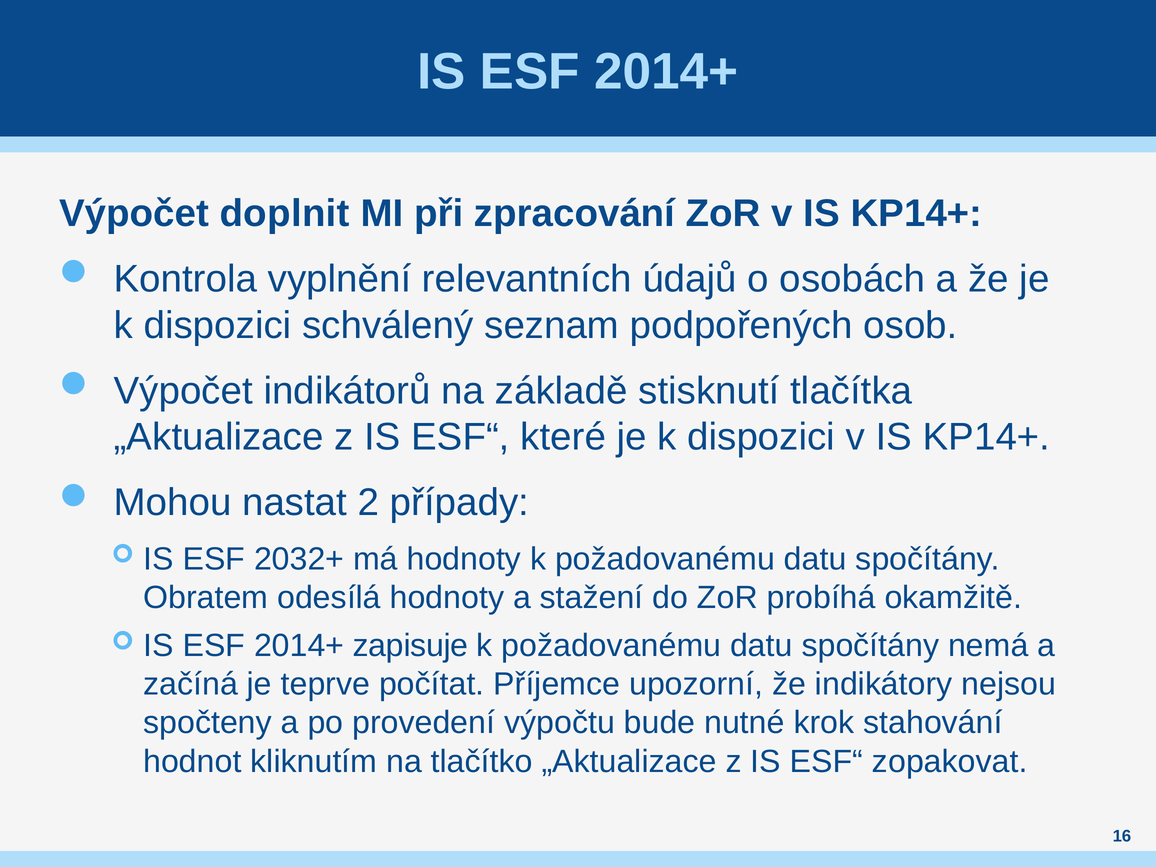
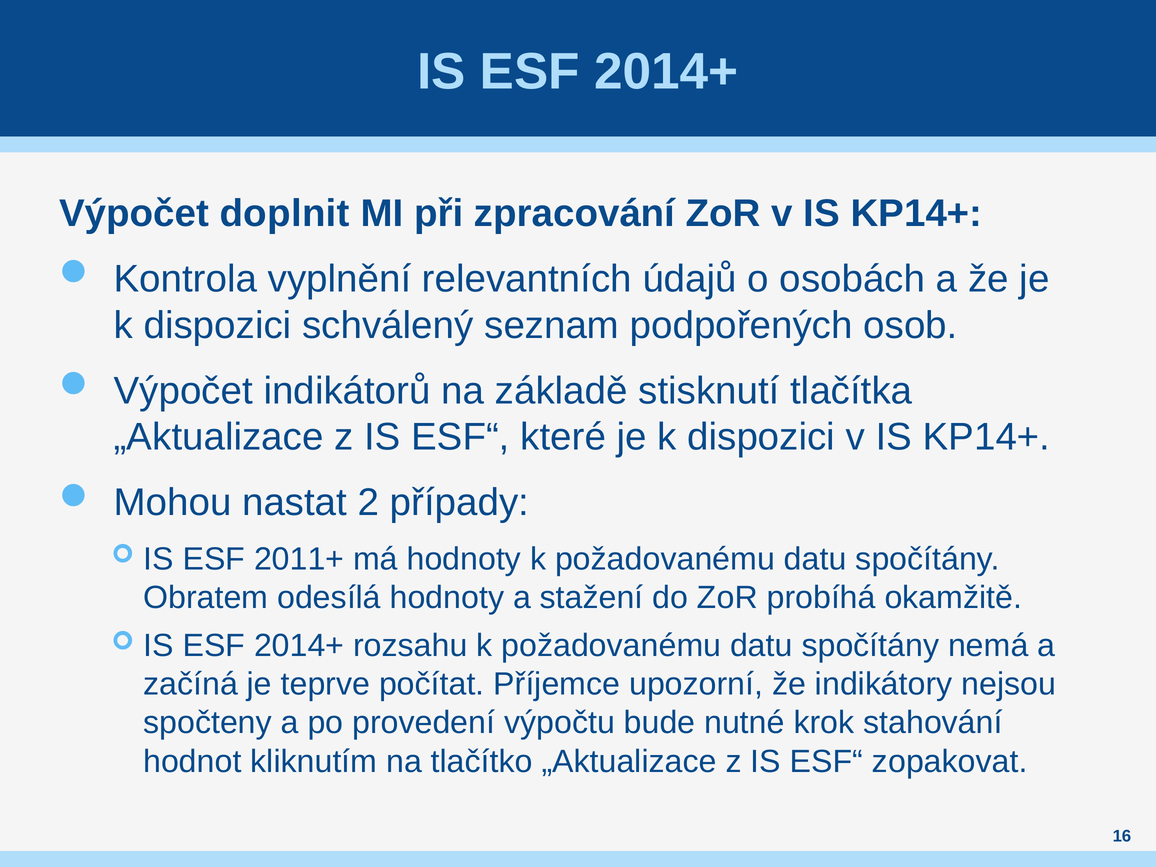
2032+: 2032+ -> 2011+
zapisuje: zapisuje -> rozsahu
